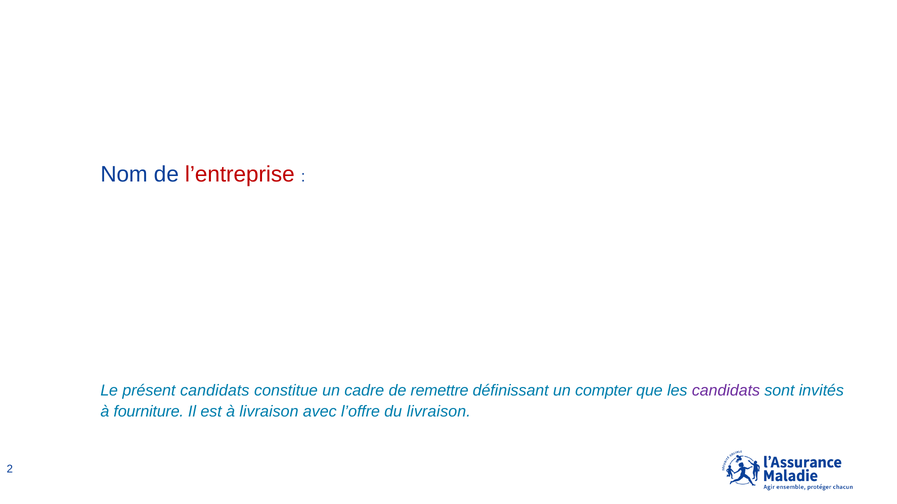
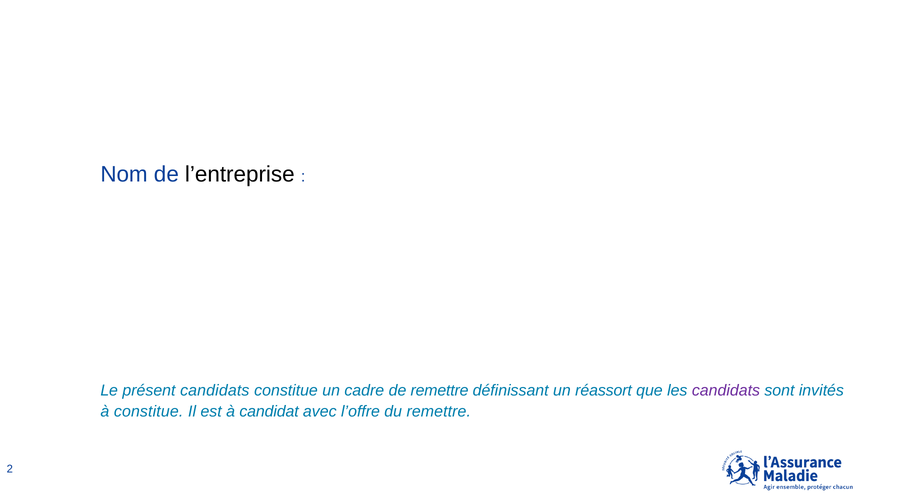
l’entreprise colour: red -> black
compter: compter -> réassort
à fourniture: fourniture -> constitue
à livraison: livraison -> candidat
du livraison: livraison -> remettre
